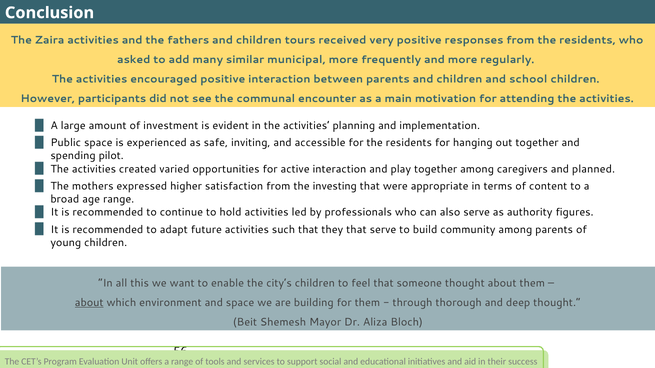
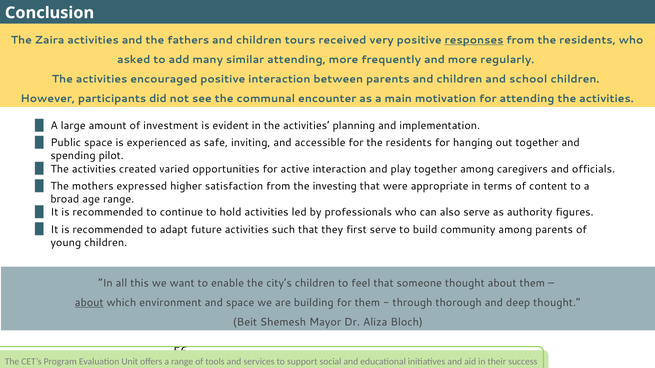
responses underline: none -> present
similar municipal: municipal -> attending
planned: planned -> officials
they that: that -> first
